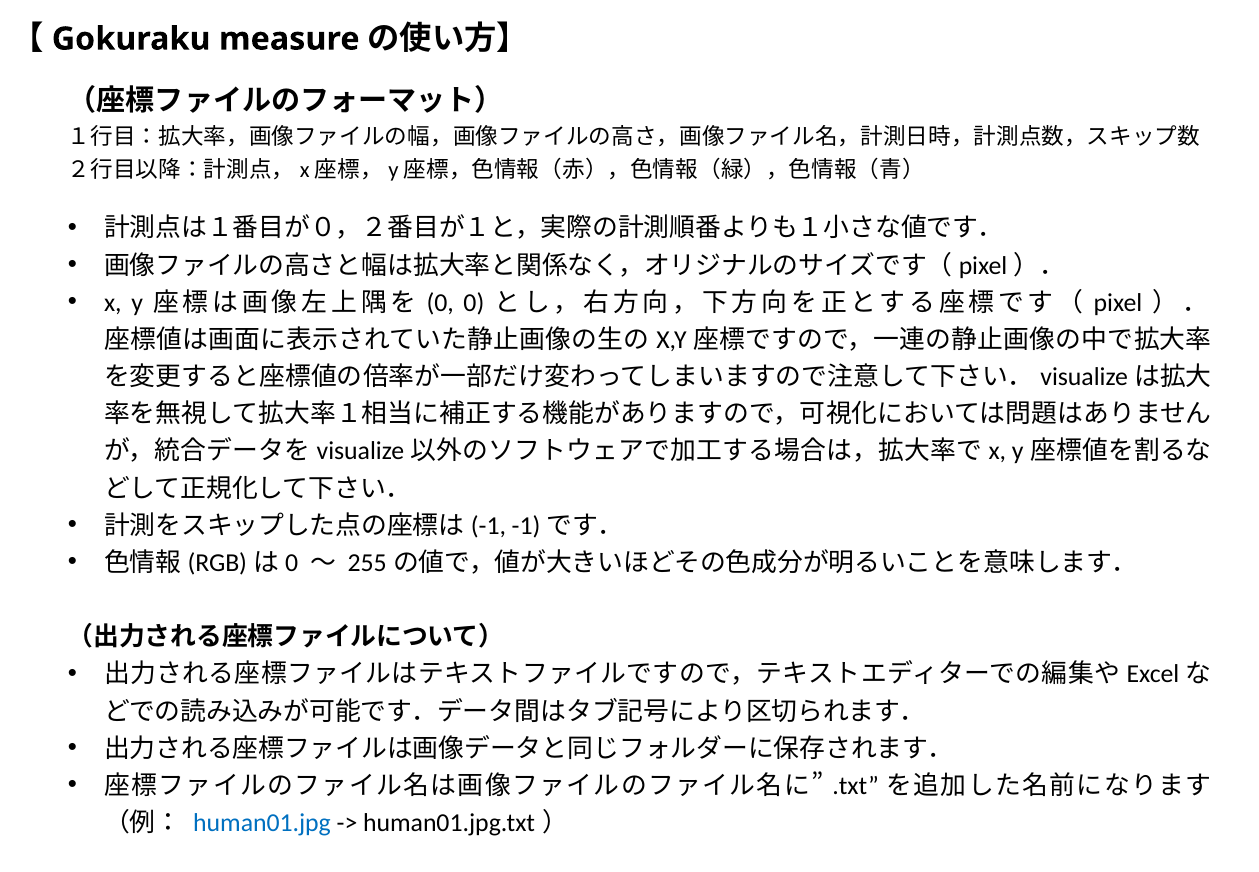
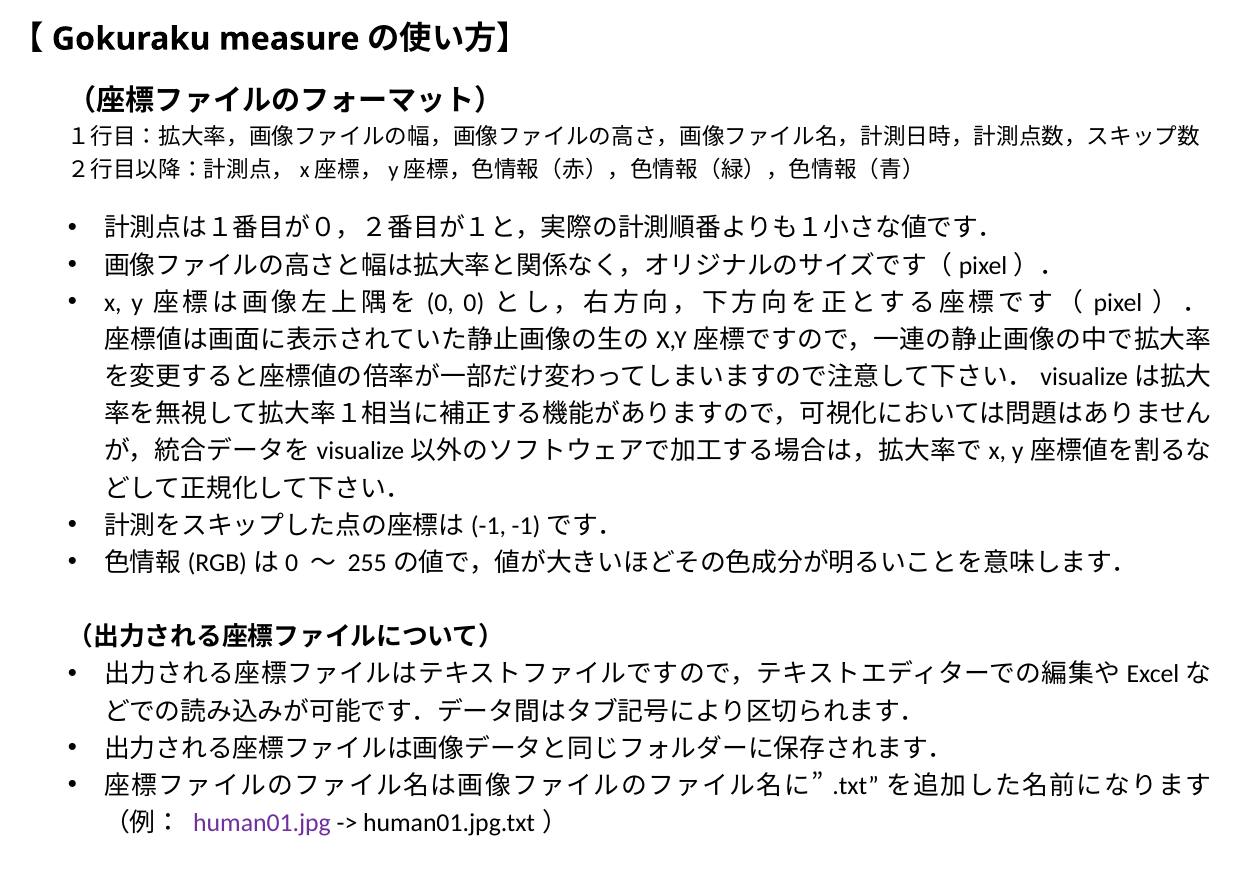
human01.jpg colour: blue -> purple
